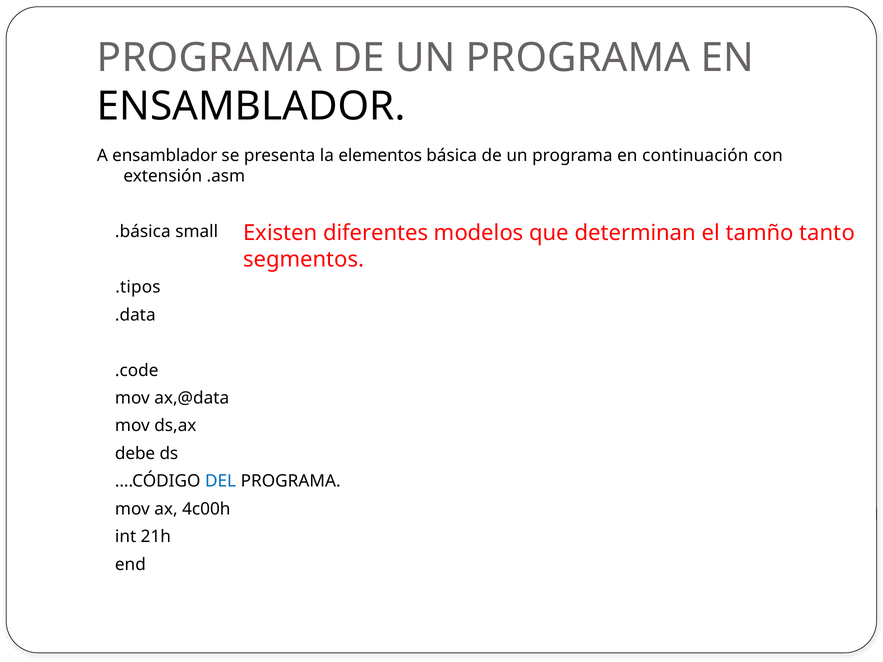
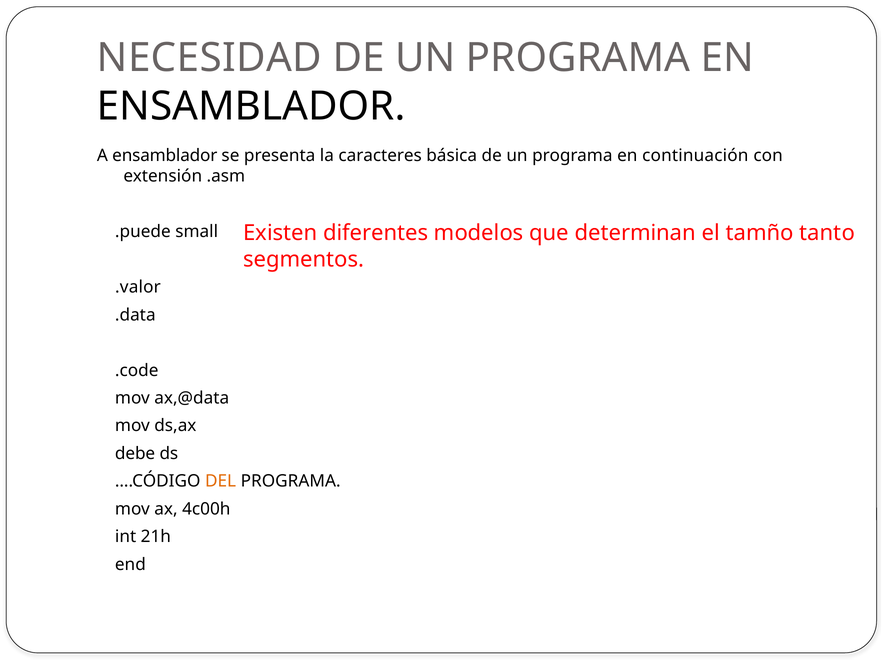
PROGRAMA at (210, 58): PROGRAMA -> NECESIDAD
elementos: elementos -> caracteres
.básica: .básica -> .puede
.tipos: .tipos -> .valor
DEL colour: blue -> orange
